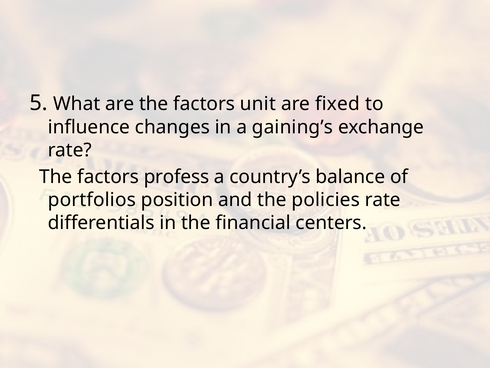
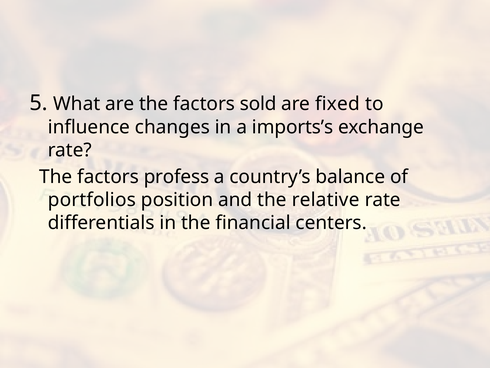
unit: unit -> sold
gaining’s: gaining’s -> imports’s
policies: policies -> relative
